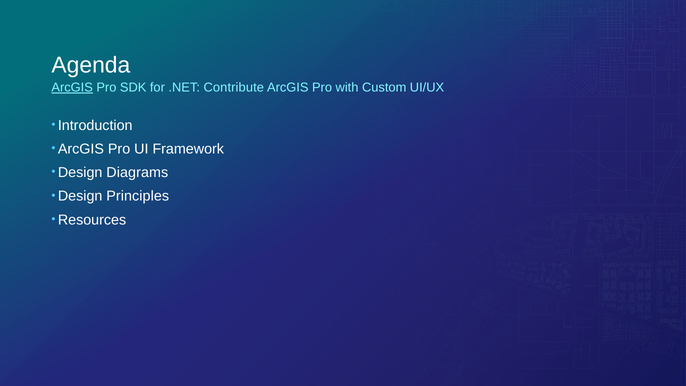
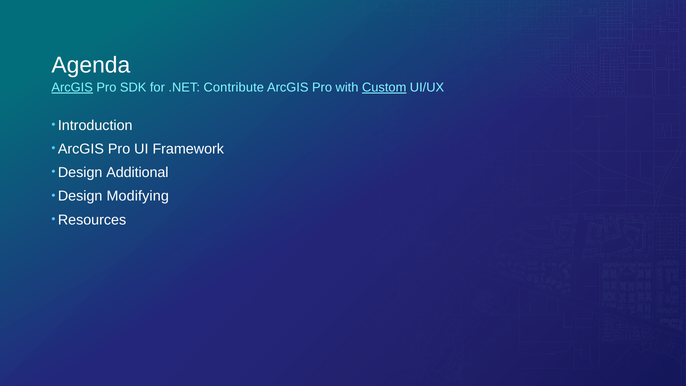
Custom underline: none -> present
Diagrams: Diagrams -> Additional
Principles: Principles -> Modifying
